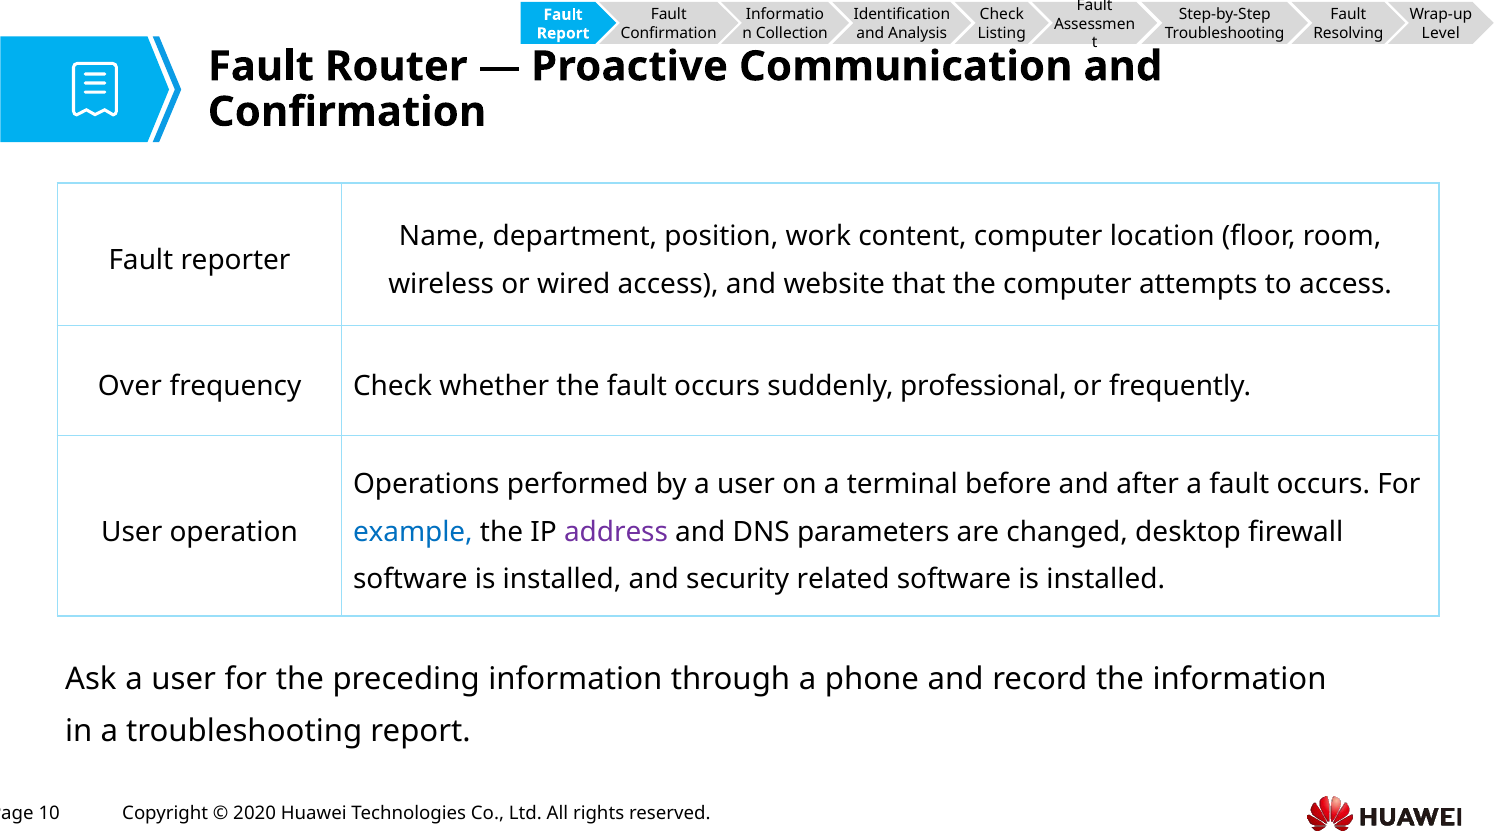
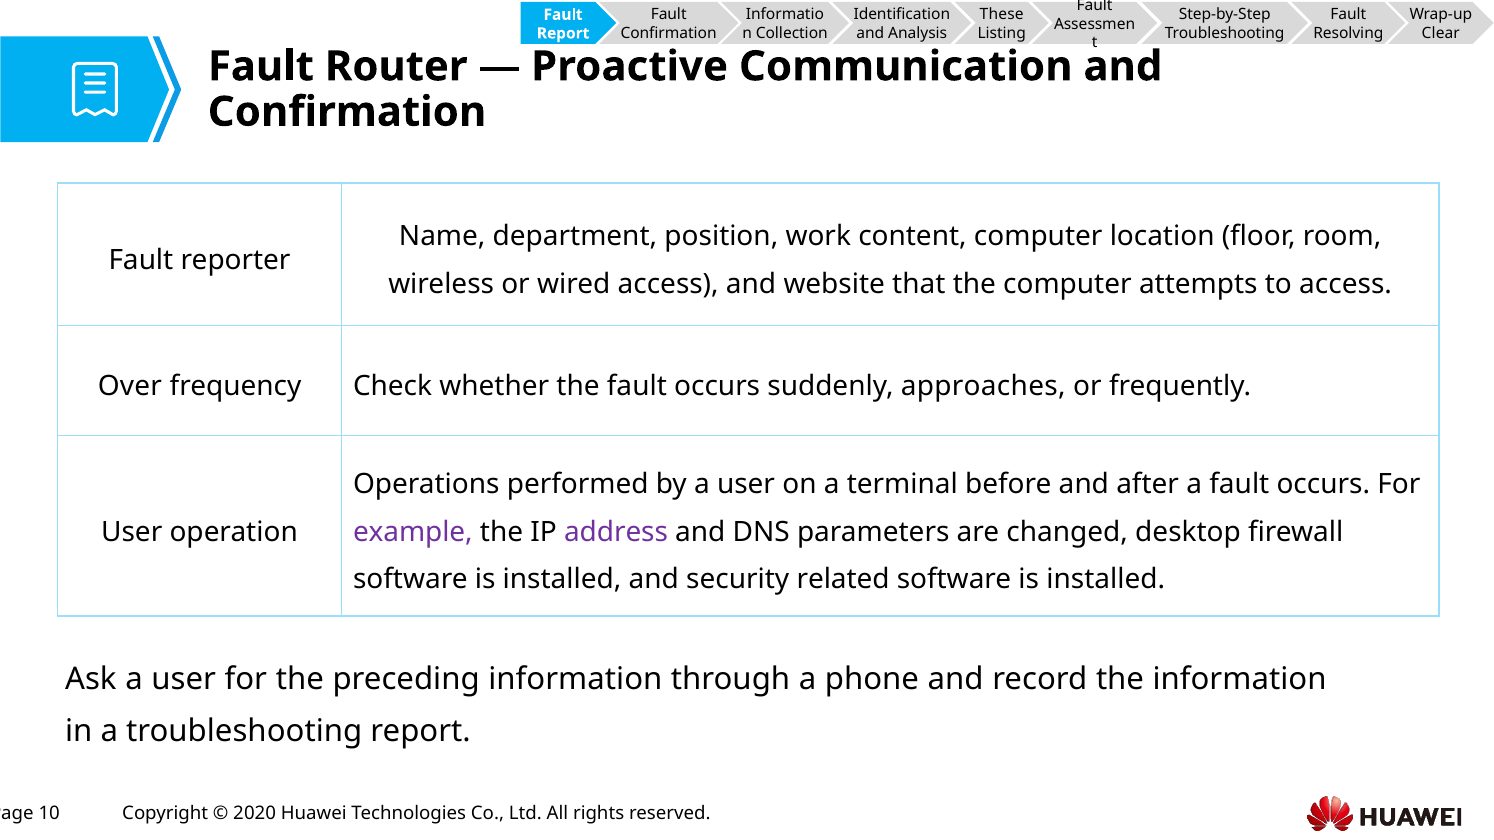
Check at (1002, 15): Check -> These
Level: Level -> Clear
professional: professional -> approaches
example colour: blue -> purple
